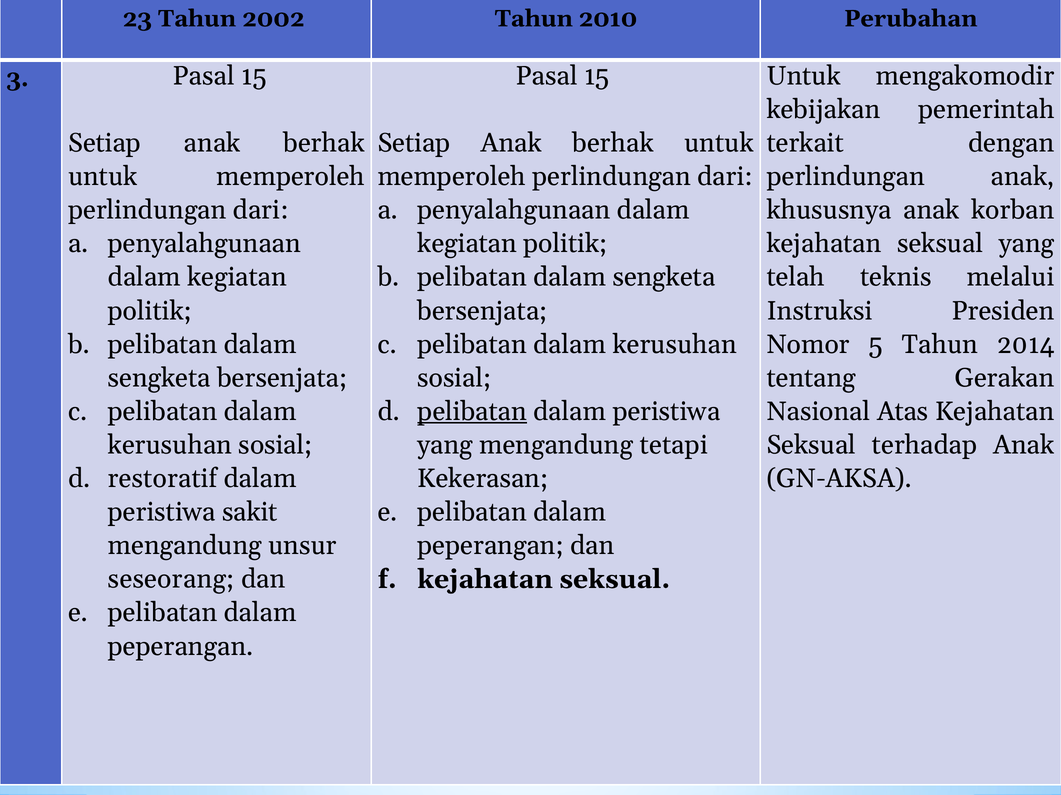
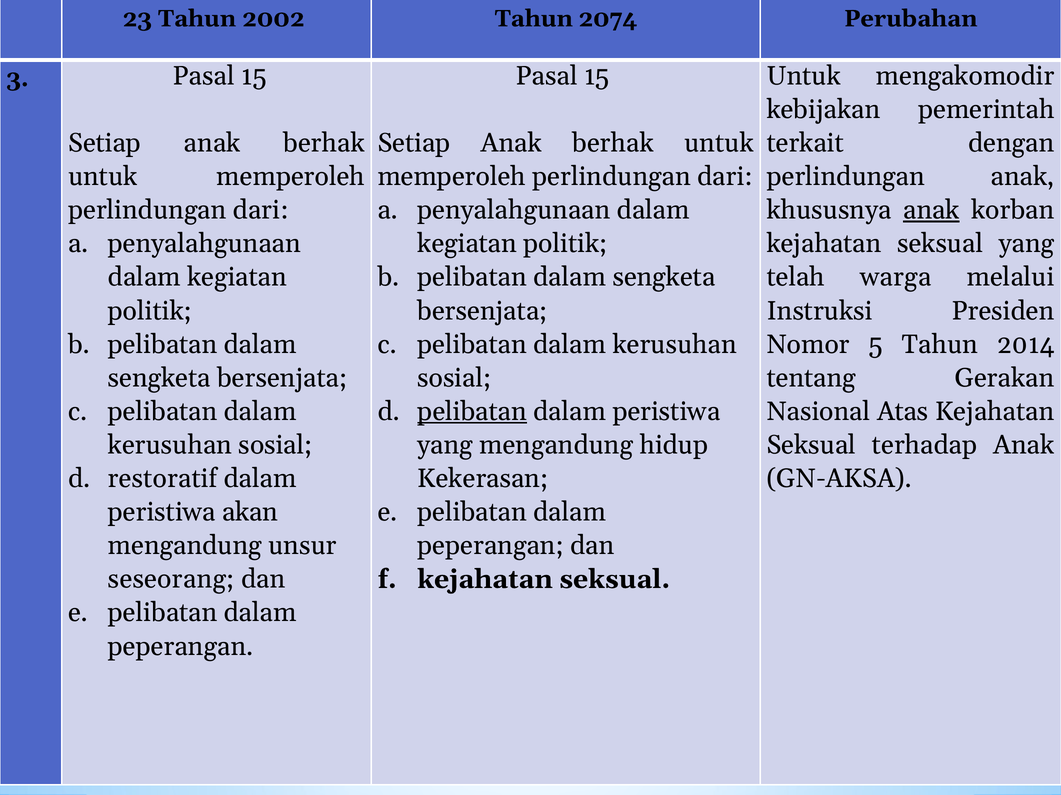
2010: 2010 -> 2074
anak at (931, 210) underline: none -> present
teknis: teknis -> warga
tetapi: tetapi -> hidup
sakit: sakit -> akan
